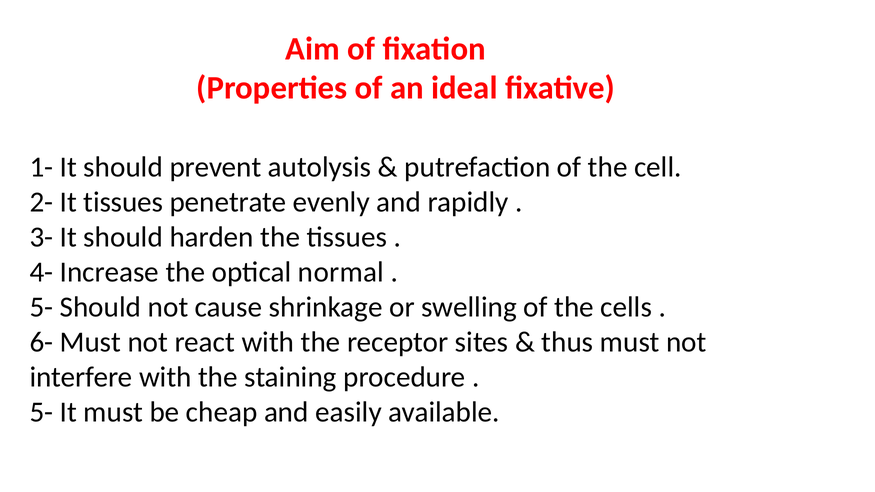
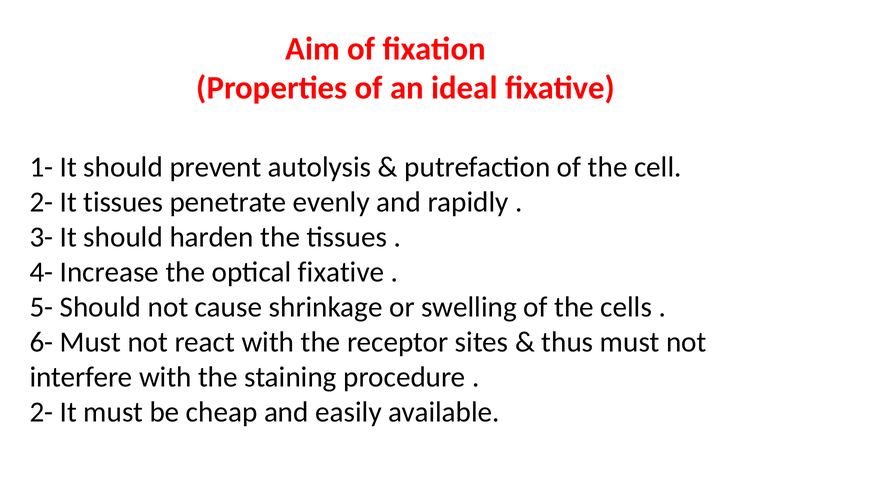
optical normal: normal -> fixative
5- at (41, 412): 5- -> 2-
